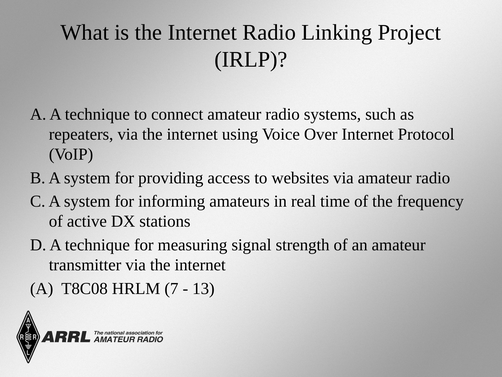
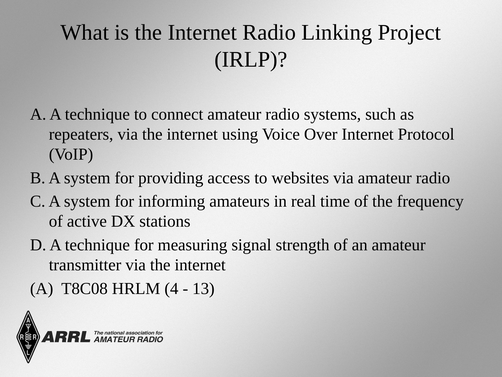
7: 7 -> 4
